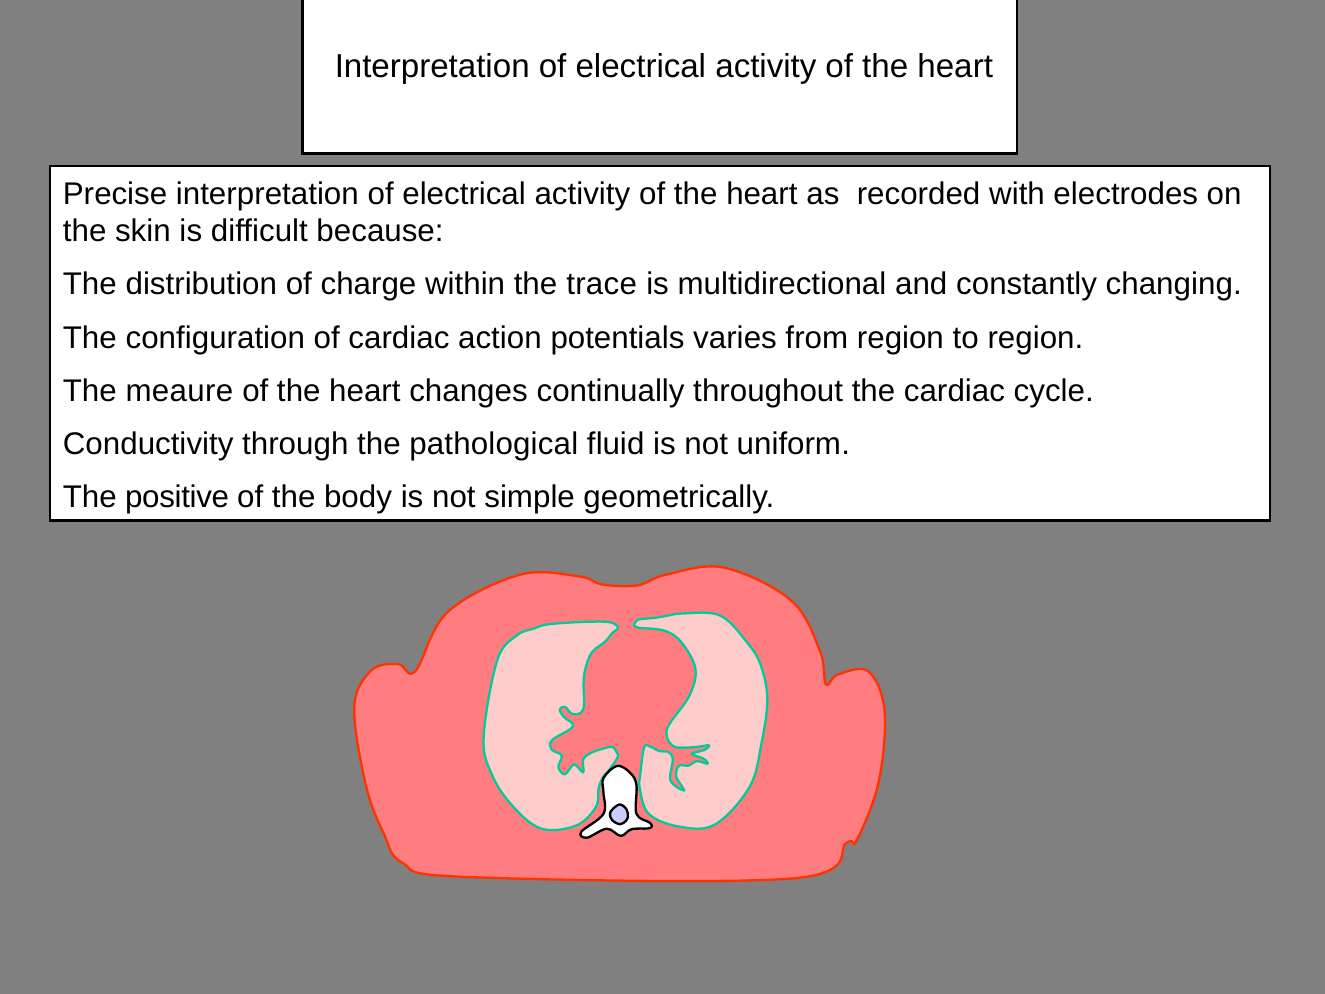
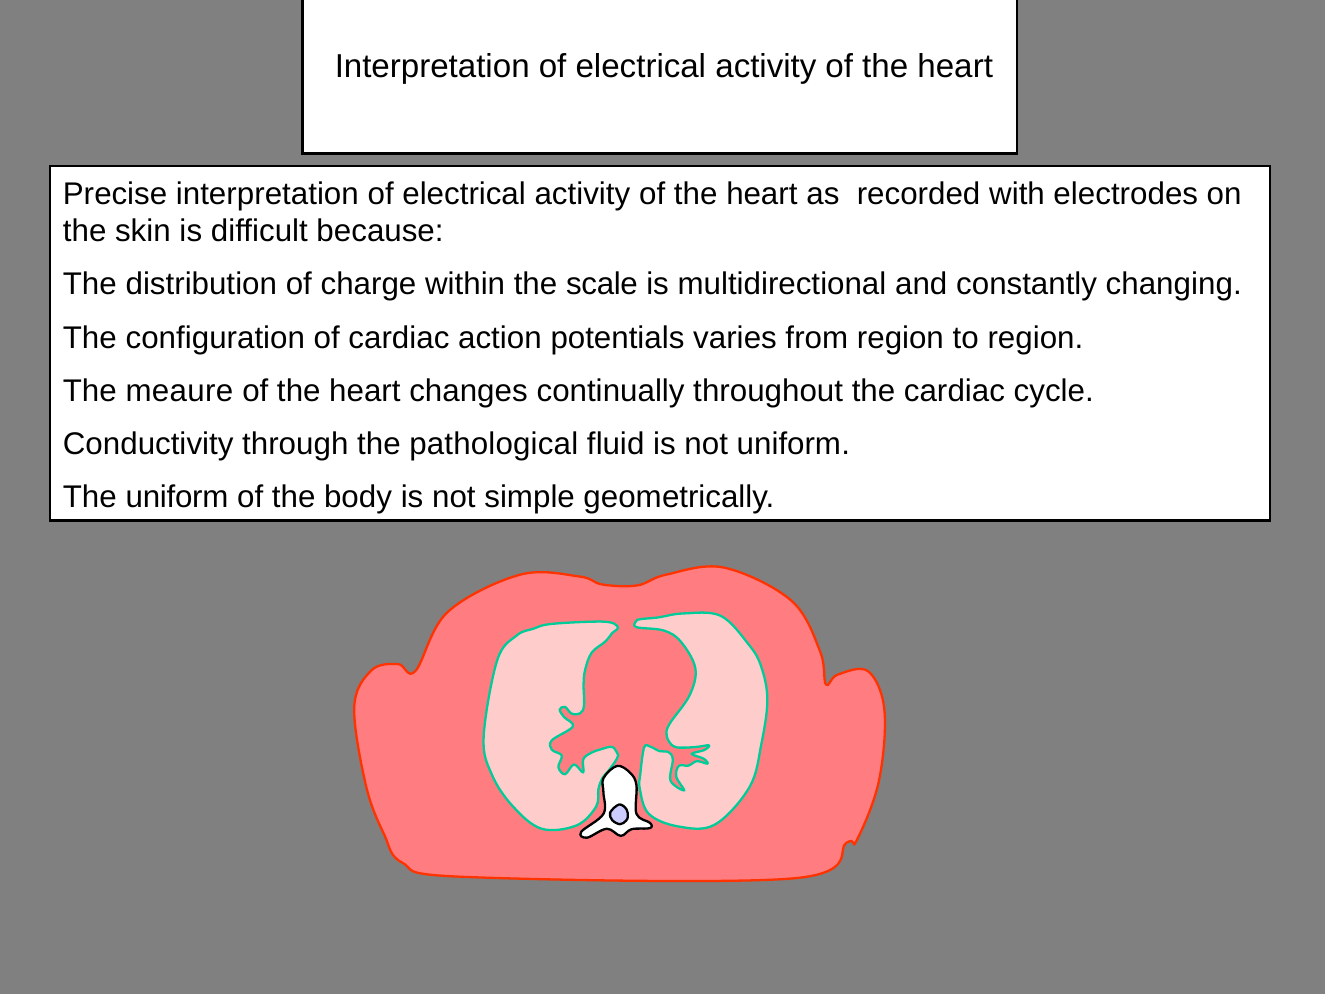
trace: trace -> scale
The positive: positive -> uniform
